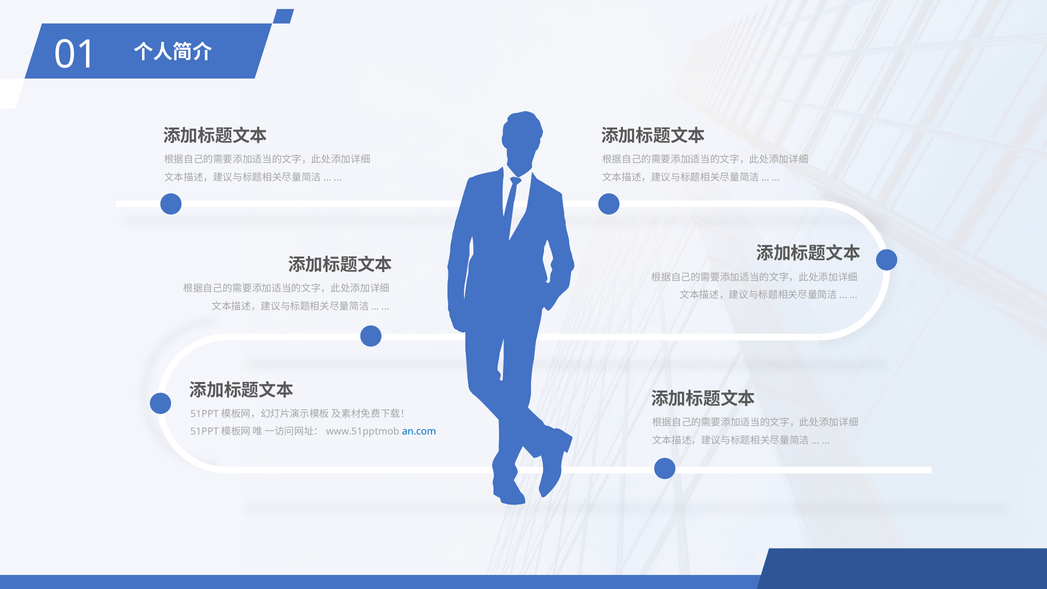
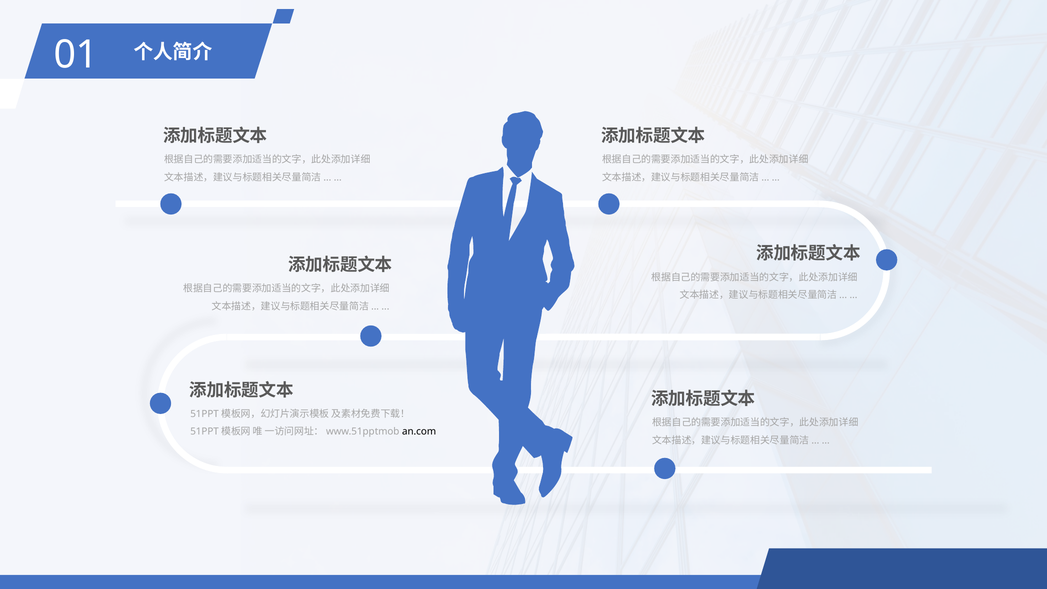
an.com colour: blue -> black
